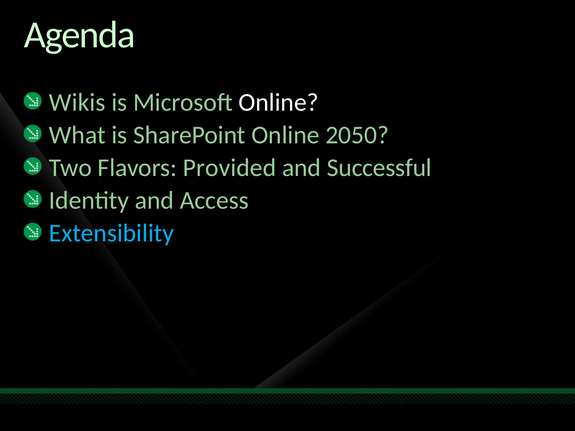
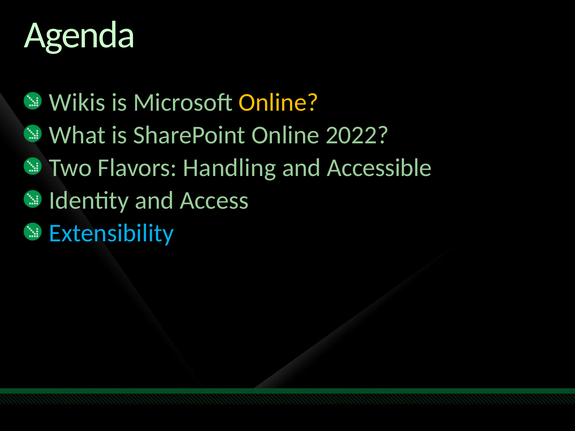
Online at (279, 102) colour: white -> yellow
2050: 2050 -> 2022
Provided: Provided -> Handling
Successful: Successful -> Accessible
